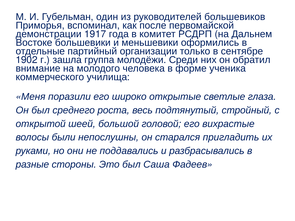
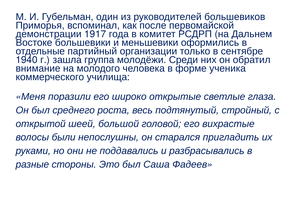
1902: 1902 -> 1940
